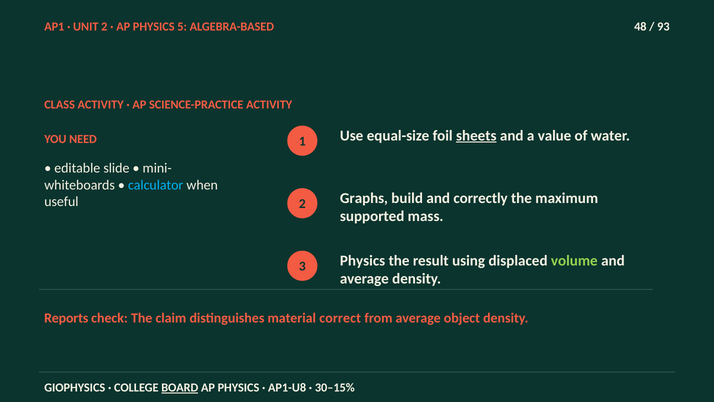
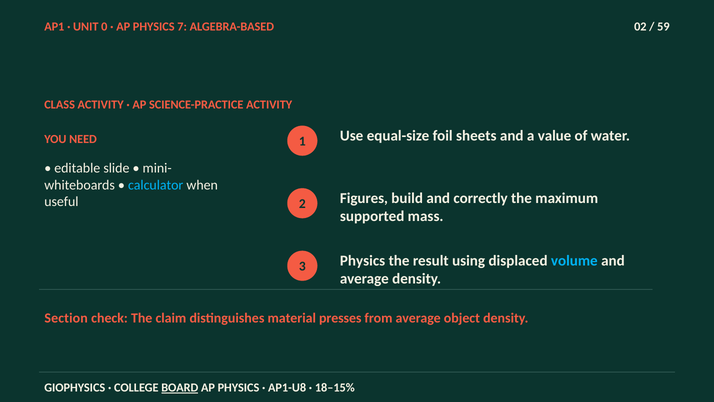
UNIT 2: 2 -> 0
5: 5 -> 7
48: 48 -> 02
93: 93 -> 59
sheets underline: present -> none
Graphs: Graphs -> Figures
volume colour: light green -> light blue
Reports: Reports -> Section
correct: correct -> presses
30–15%: 30–15% -> 18–15%
